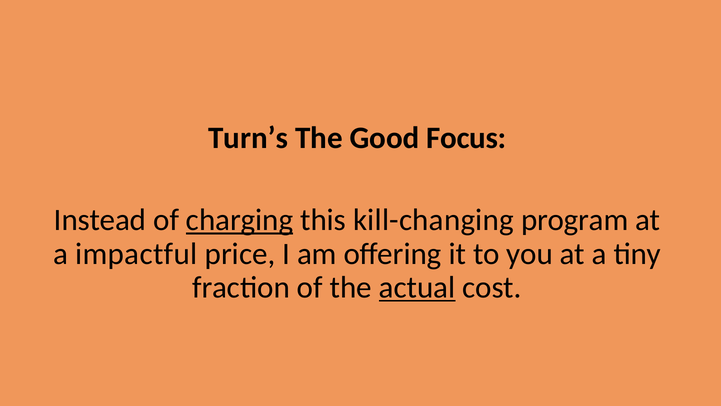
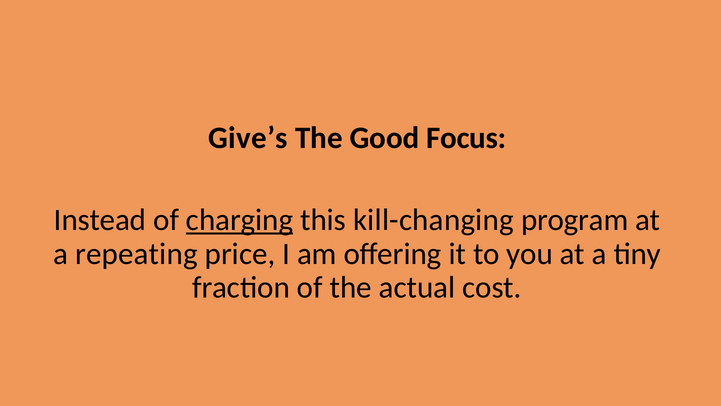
Turn’s: Turn’s -> Give’s
impactful: impactful -> repeating
actual underline: present -> none
